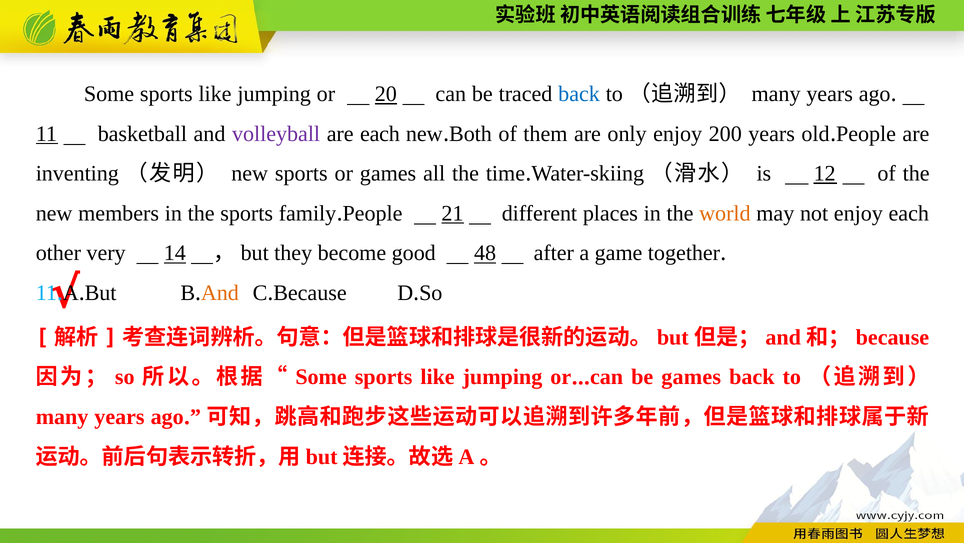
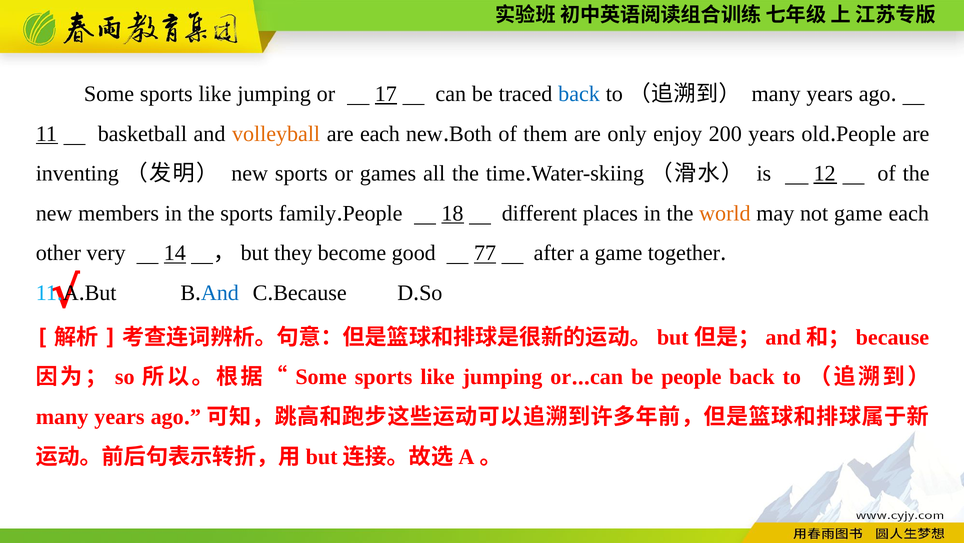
20: 20 -> 17
volleyball colour: purple -> orange
21: 21 -> 18
not enjoy: enjoy -> game
48: 48 -> 77
And at (220, 293) colour: orange -> blue
be games: games -> people
